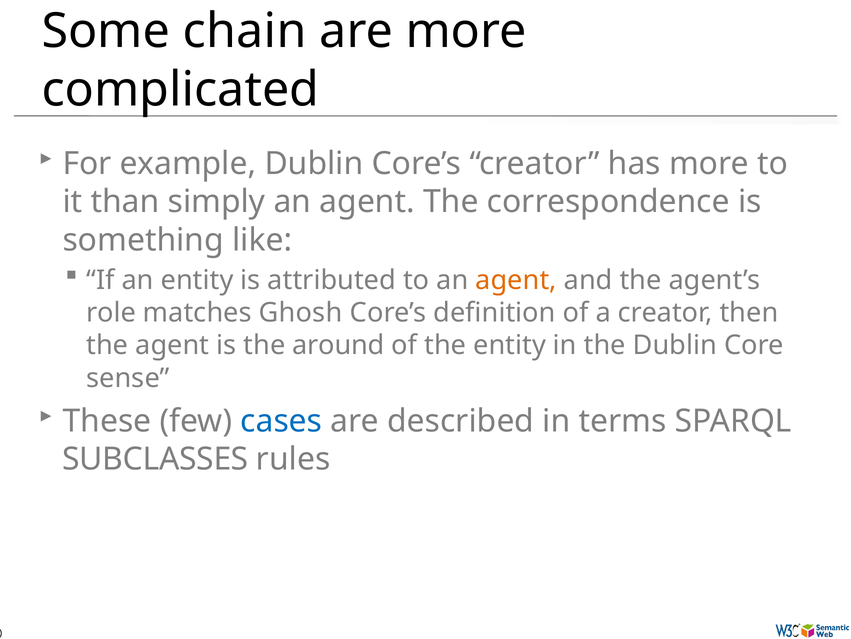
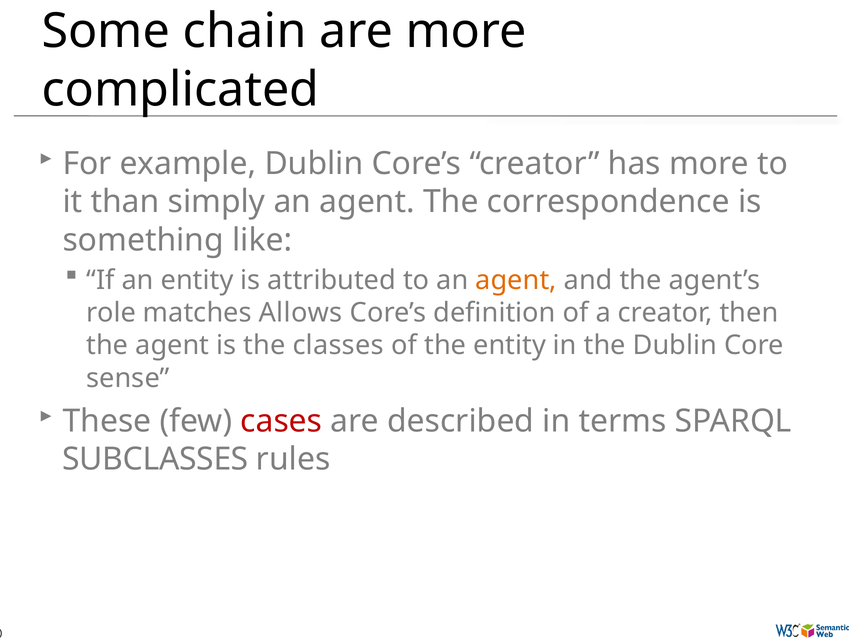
Ghosh: Ghosh -> Allows
around: around -> classes
cases colour: blue -> red
